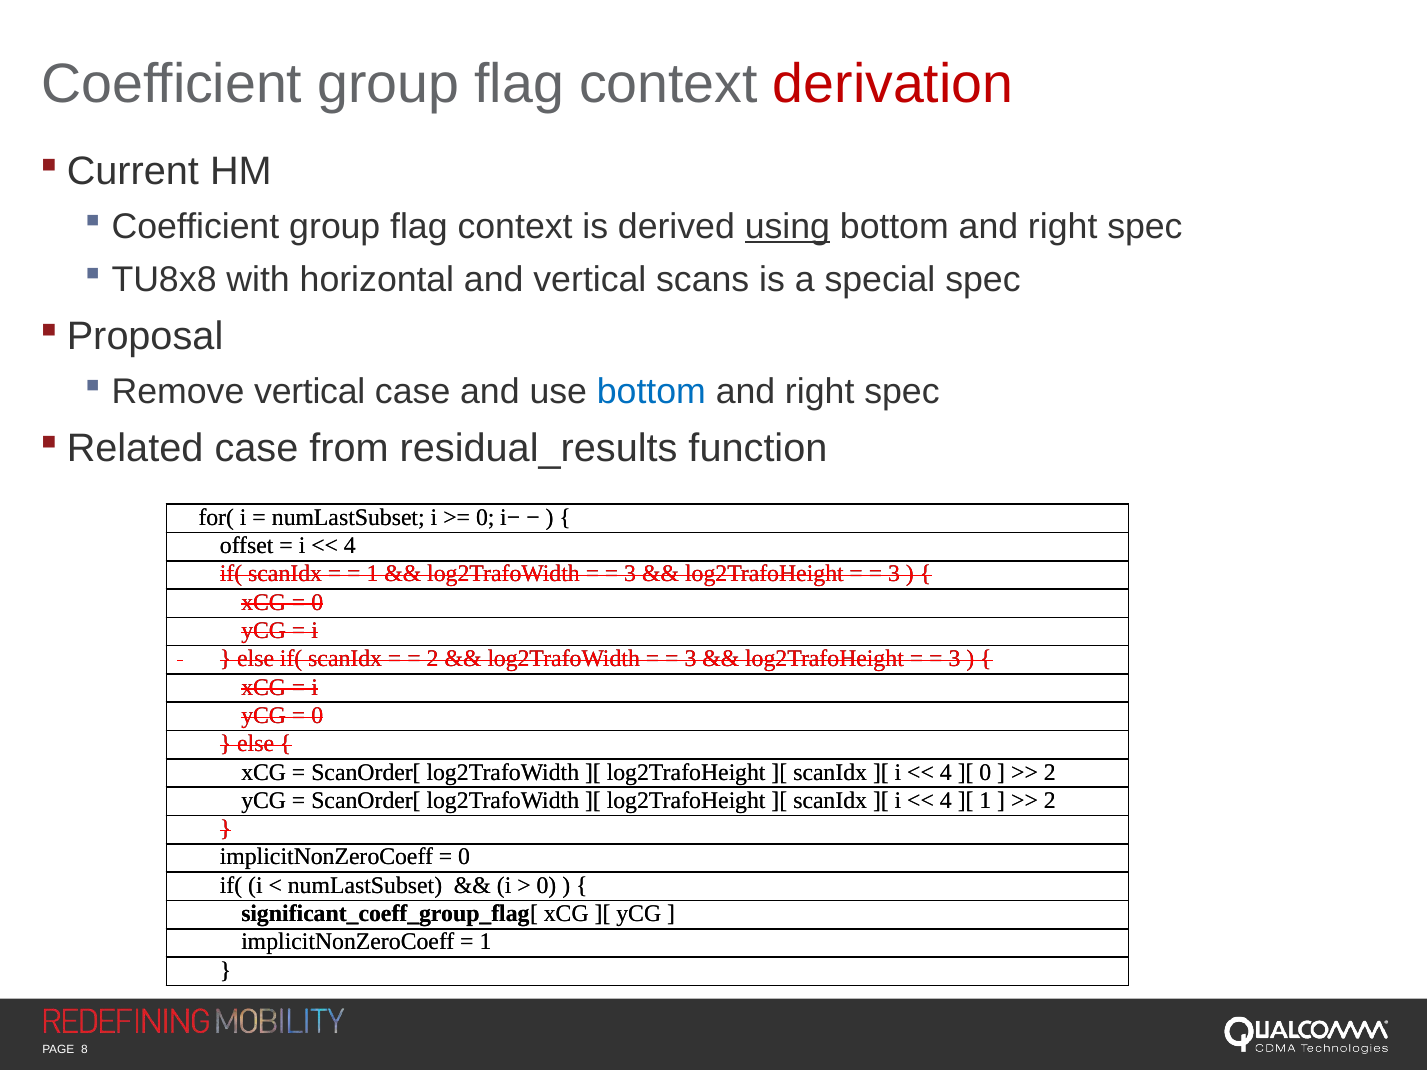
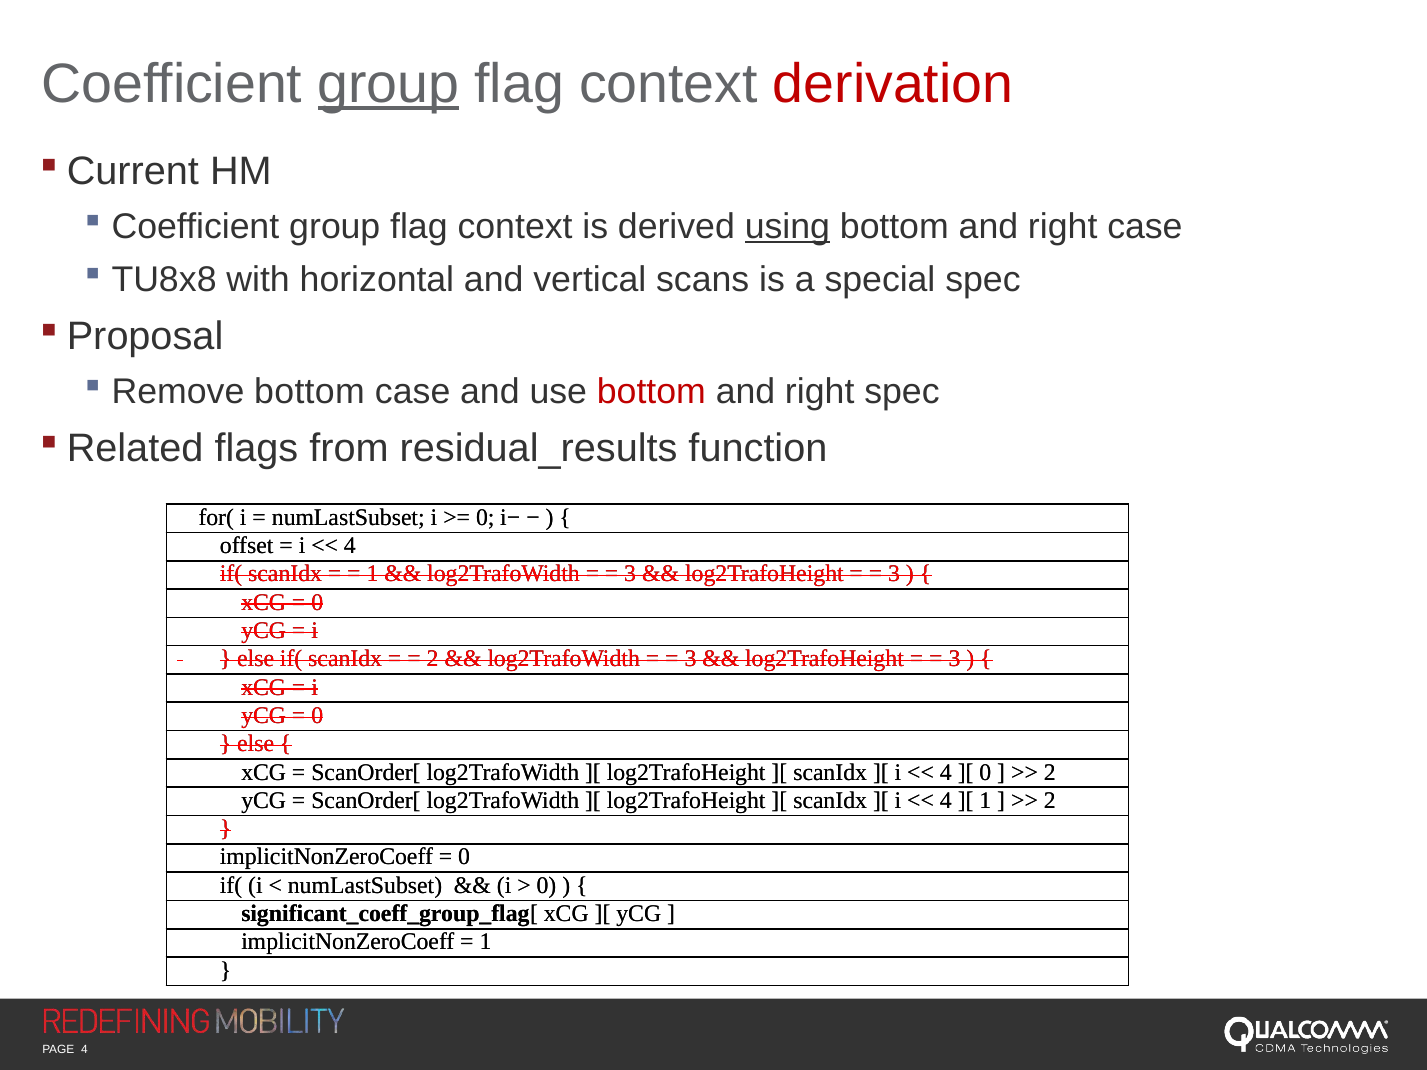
group at (389, 84) underline: none -> present
spec at (1145, 227): spec -> case
Remove vertical: vertical -> bottom
bottom at (651, 392) colour: blue -> red
case at (256, 449): case -> flags
8 at (84, 1049): 8 -> 4
